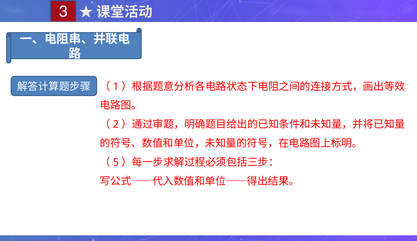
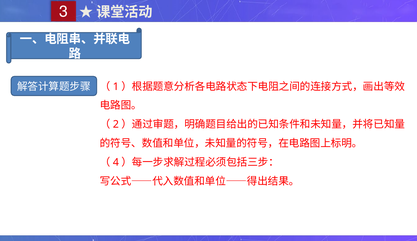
5: 5 -> 4
